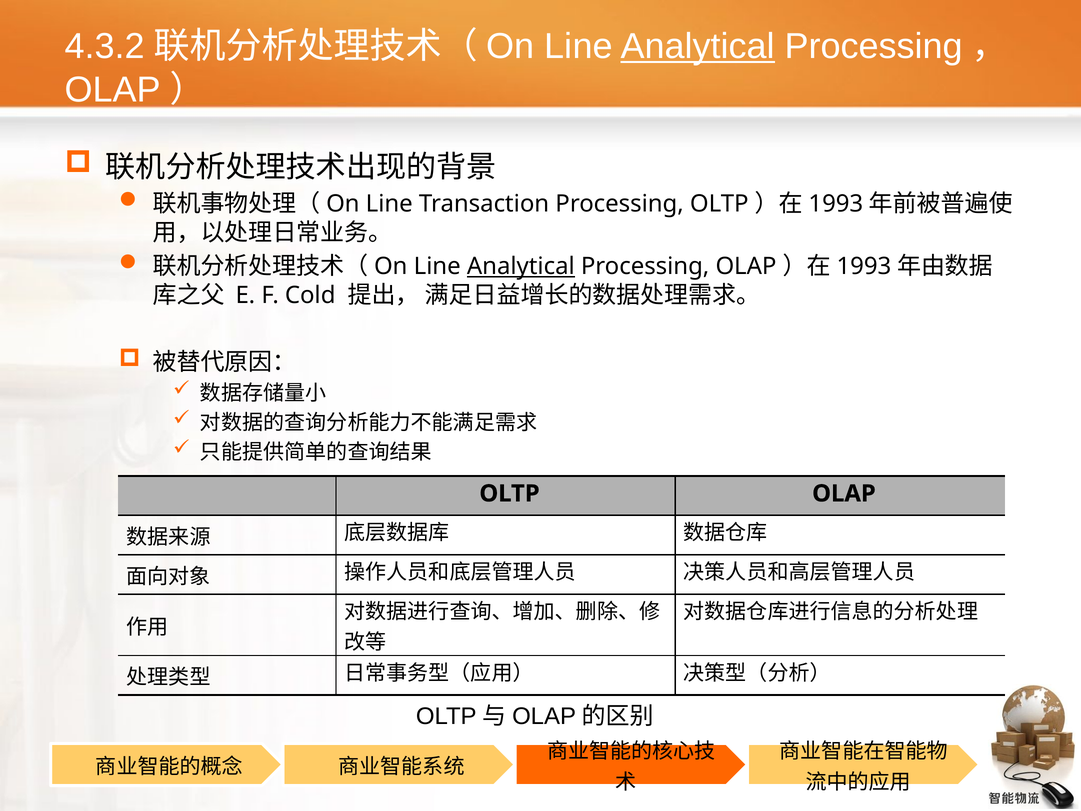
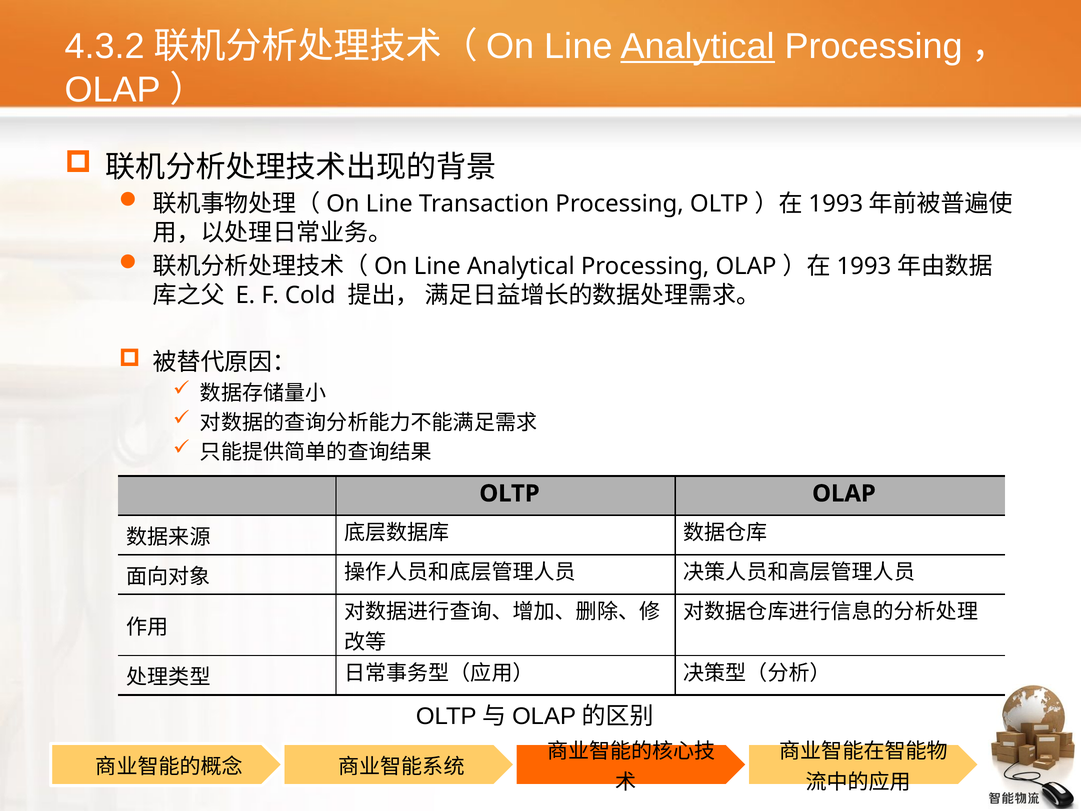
Analytical at (521, 266) underline: present -> none
